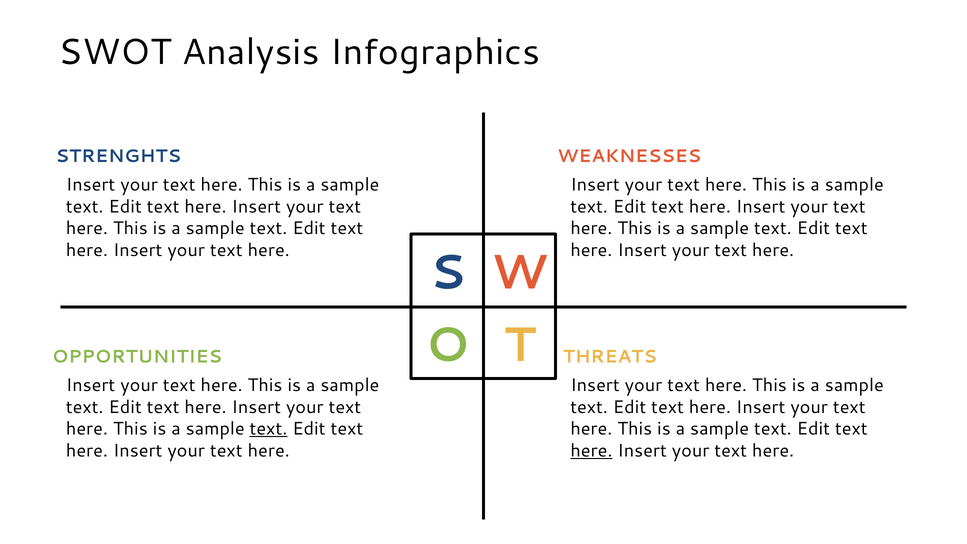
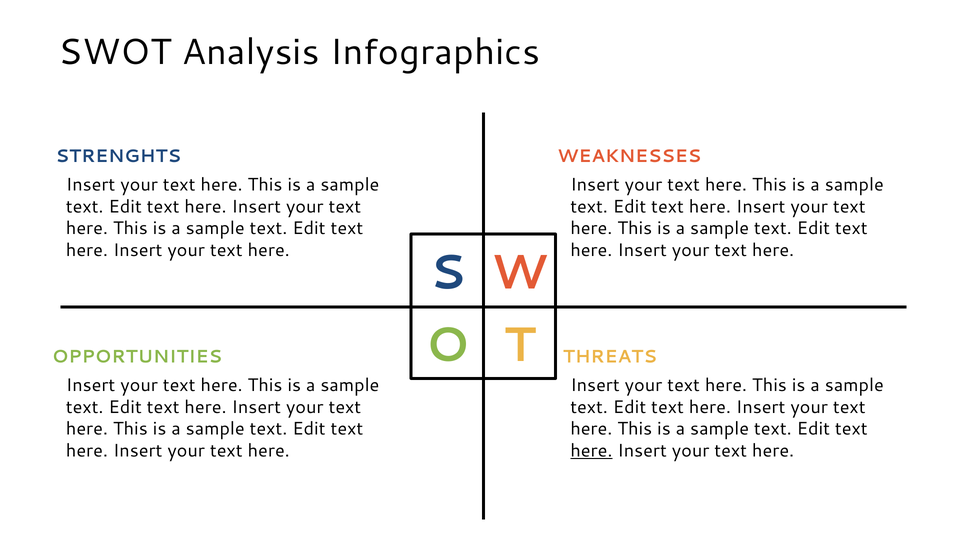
text at (268, 429) underline: present -> none
